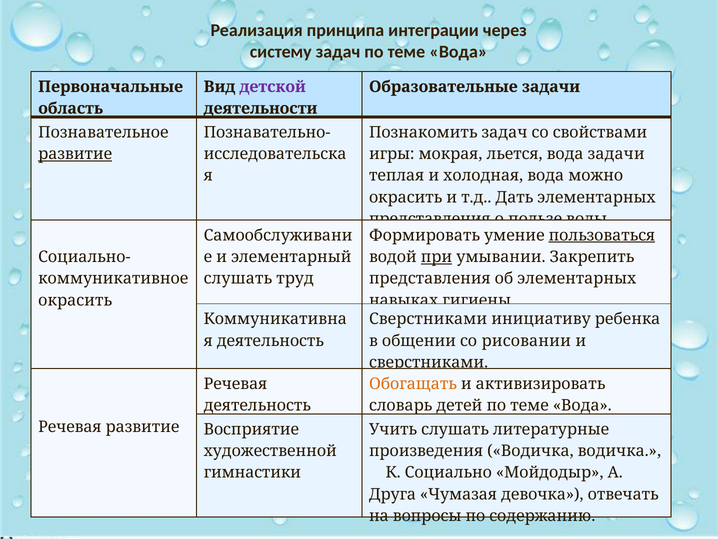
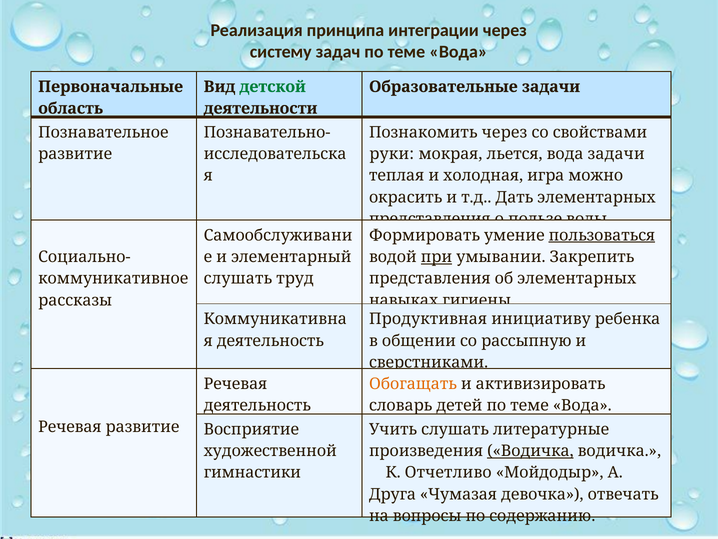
детской colour: purple -> green
Познакомить задач: задач -> через
развитие at (75, 154) underline: present -> none
игры: игры -> руки
холодная вода: вода -> игра
окрасить at (75, 300): окрасить -> рассказы
Сверстниками at (428, 319): Сверстниками -> Продуктивная
рисовании: рисовании -> рассыпную
Водичка at (530, 451) underline: none -> present
Социально: Социально -> Отчетливо
